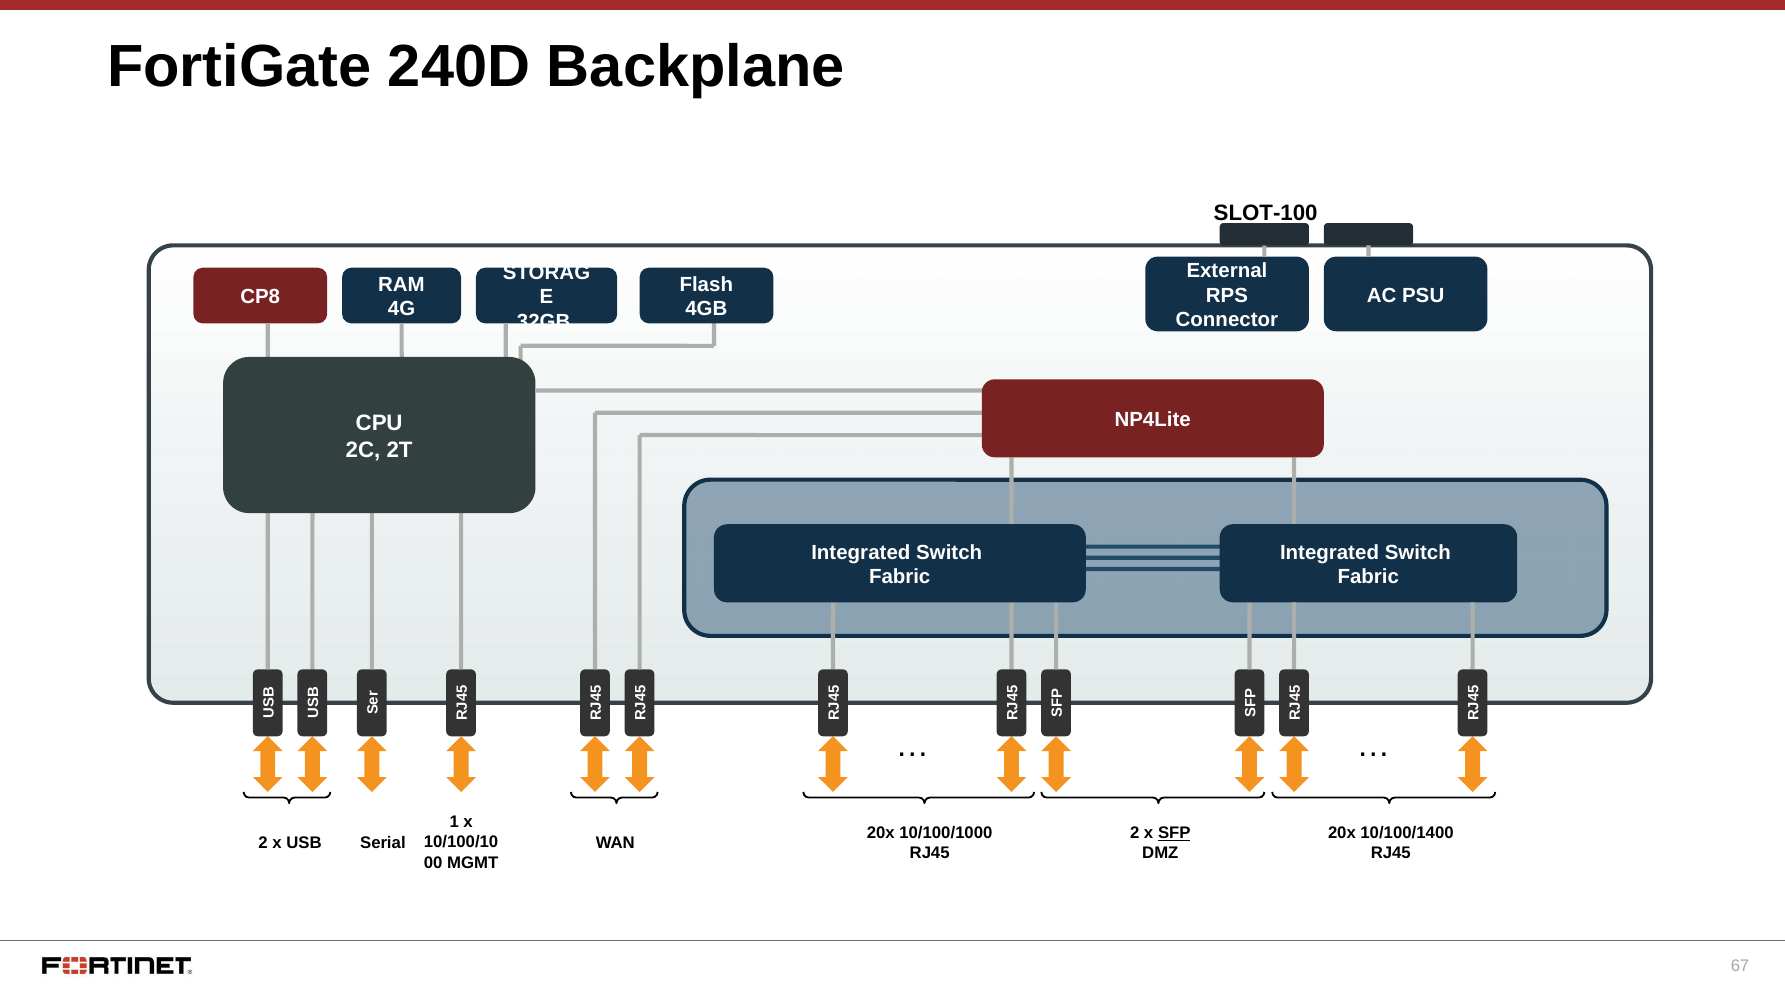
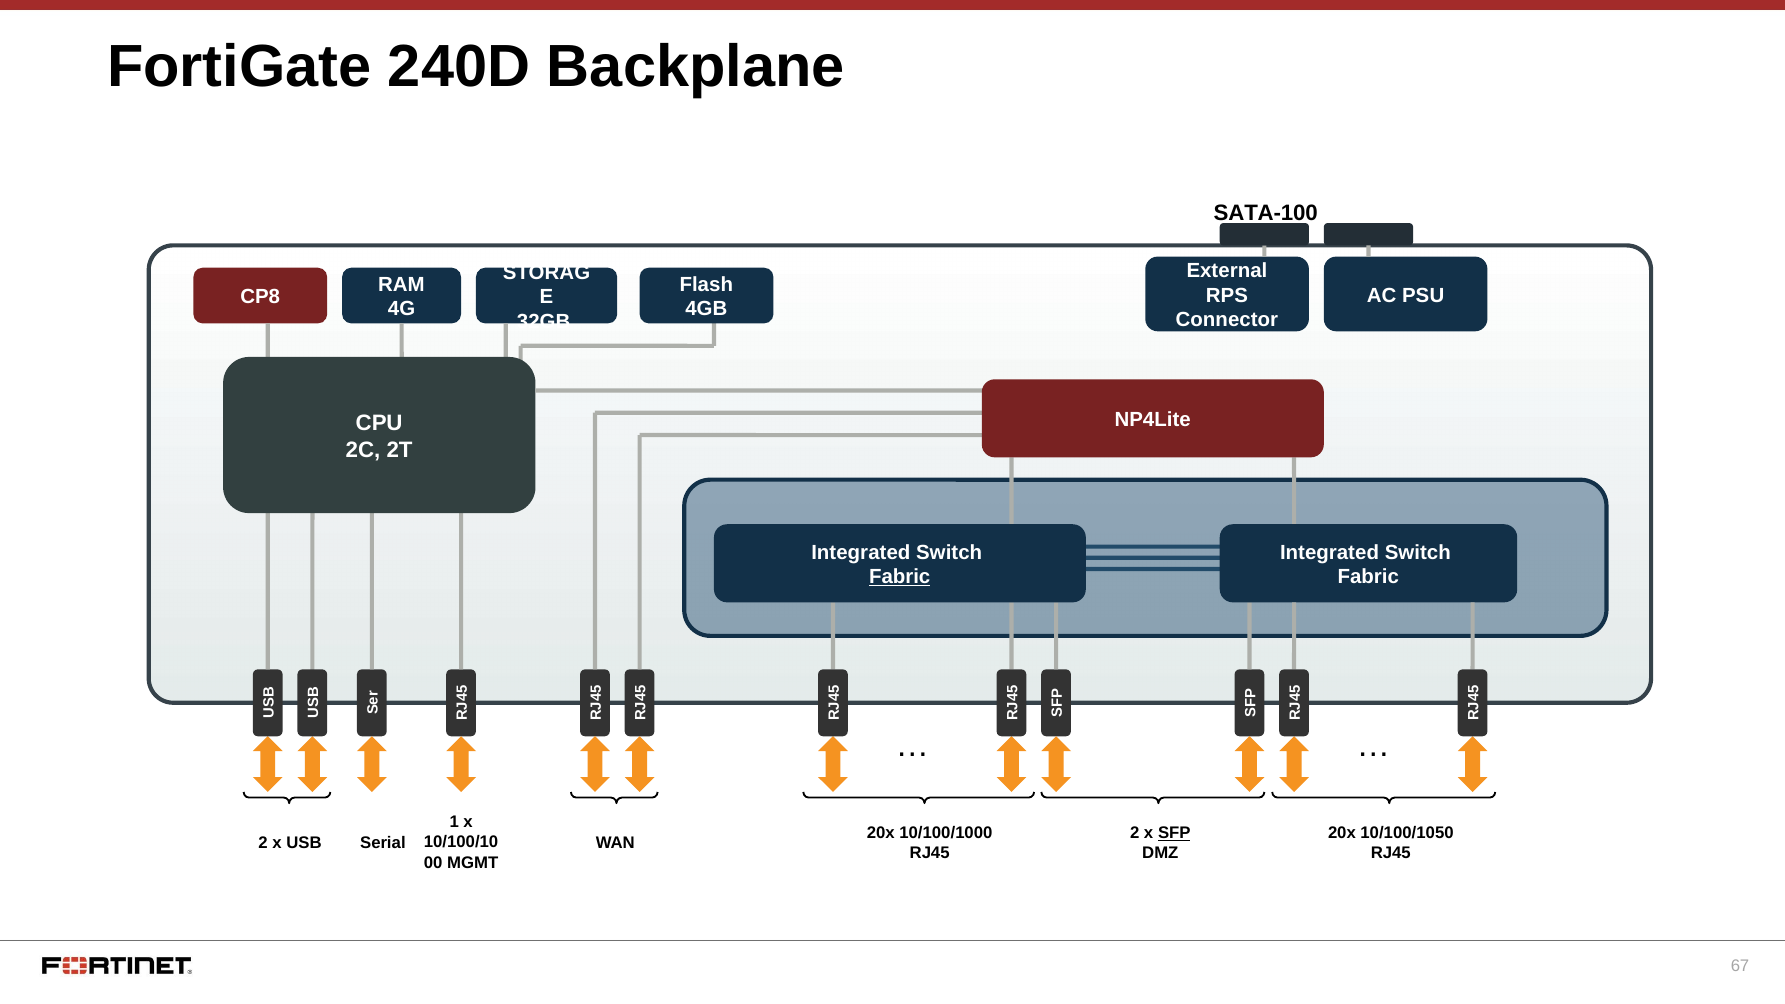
SLOT-100: SLOT-100 -> SATA-100
Fabric at (900, 577) underline: none -> present
10/100/1400: 10/100/1400 -> 10/100/1050
